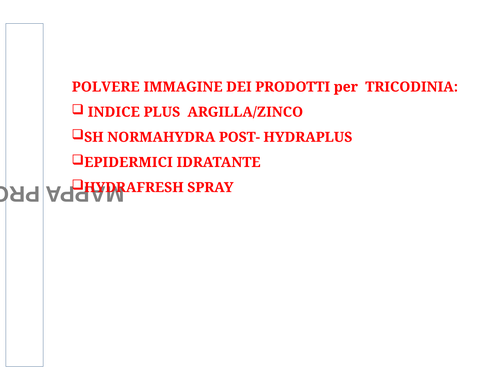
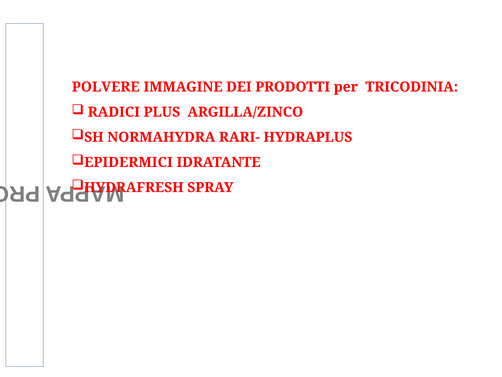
INDICE: INDICE -> RADICI
POST-: POST- -> RARI-
